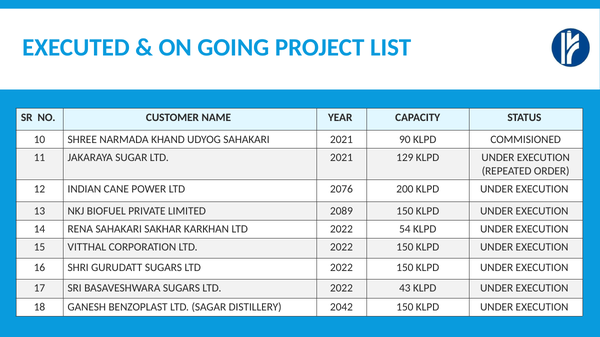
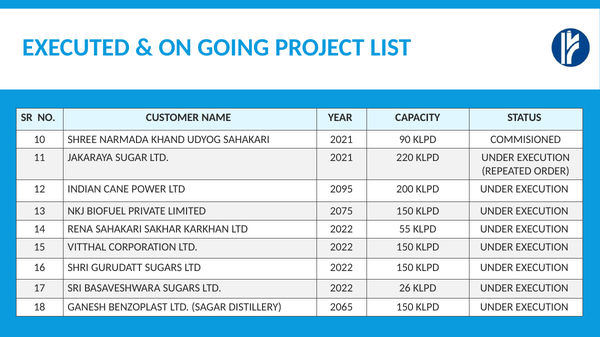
129: 129 -> 220
2076: 2076 -> 2095
2089: 2089 -> 2075
54: 54 -> 55
43: 43 -> 26
2042: 2042 -> 2065
